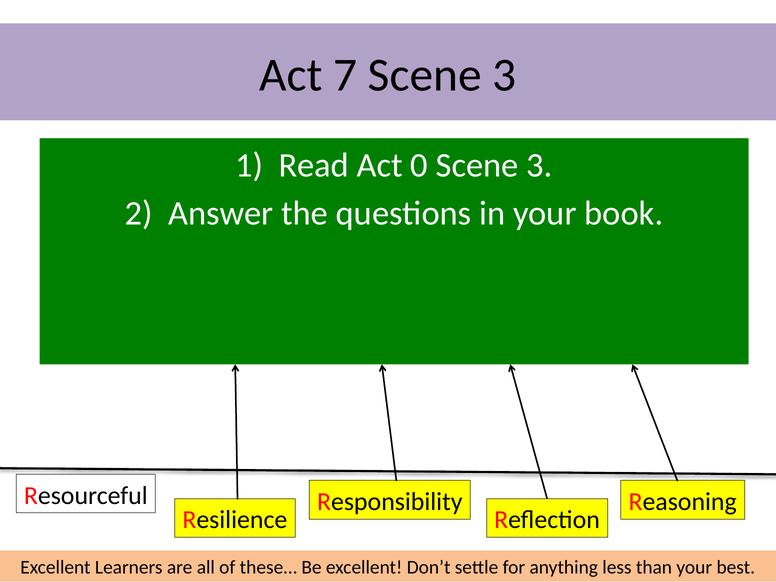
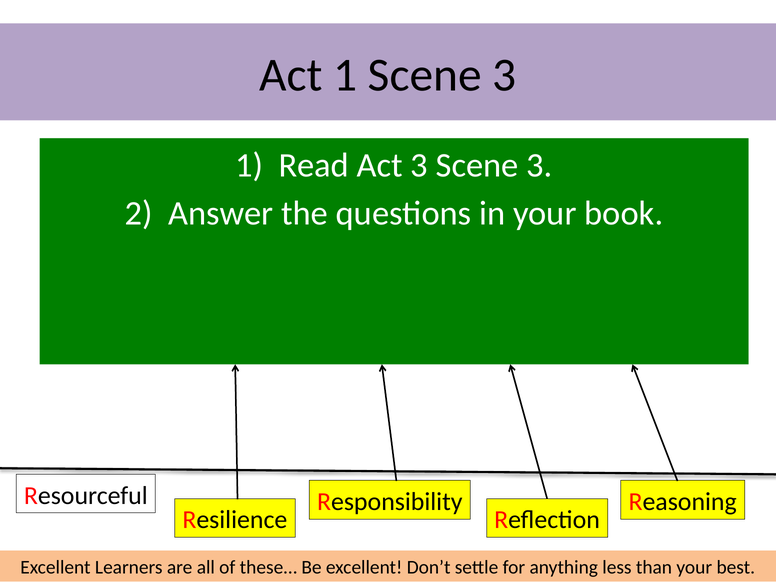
Act 7: 7 -> 1
Act 0: 0 -> 3
